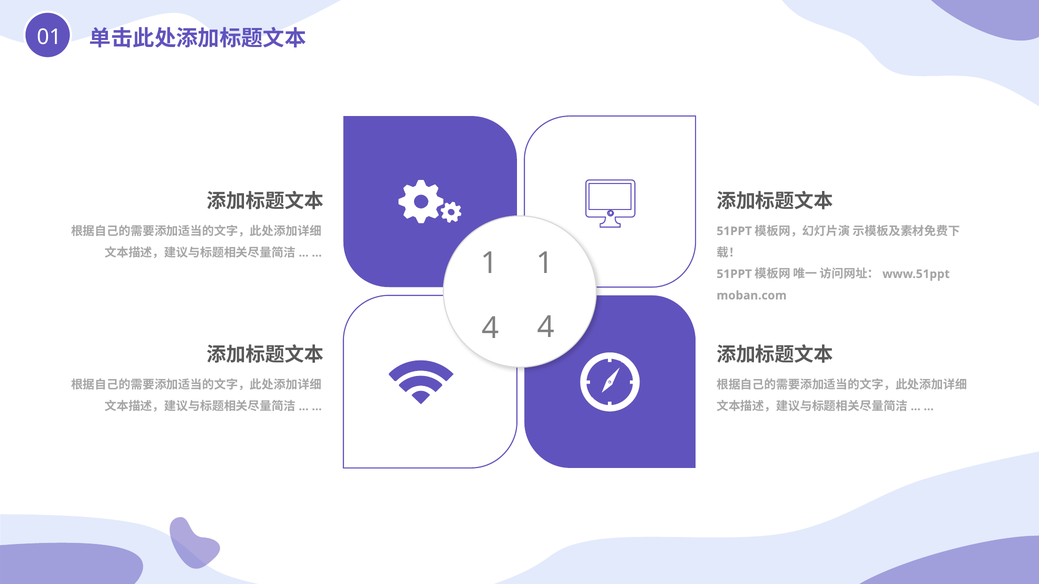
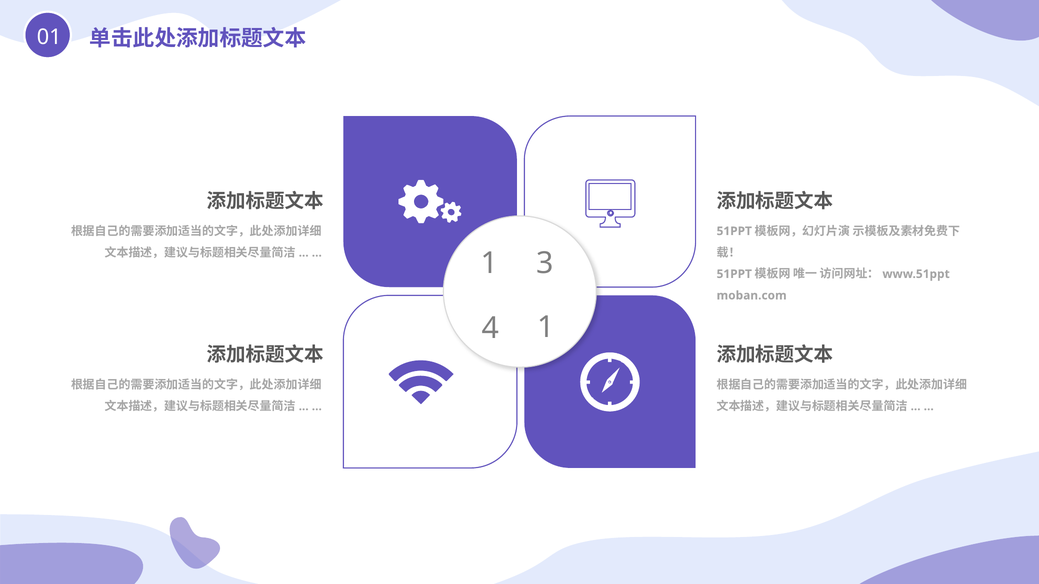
1 1: 1 -> 3
4 4: 4 -> 1
